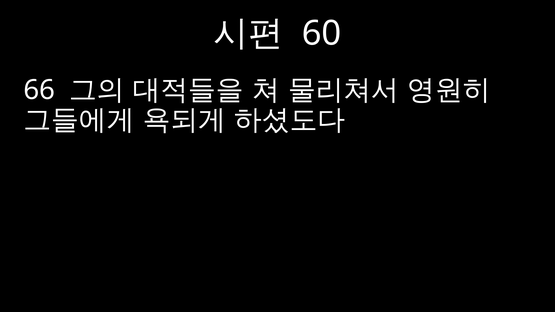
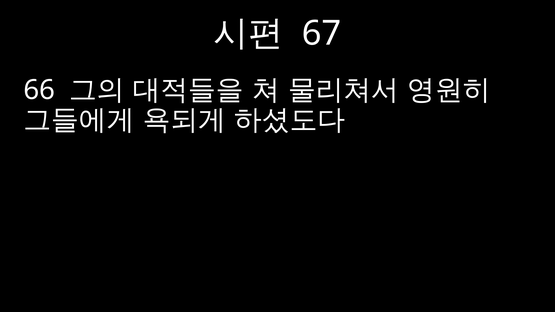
60: 60 -> 67
